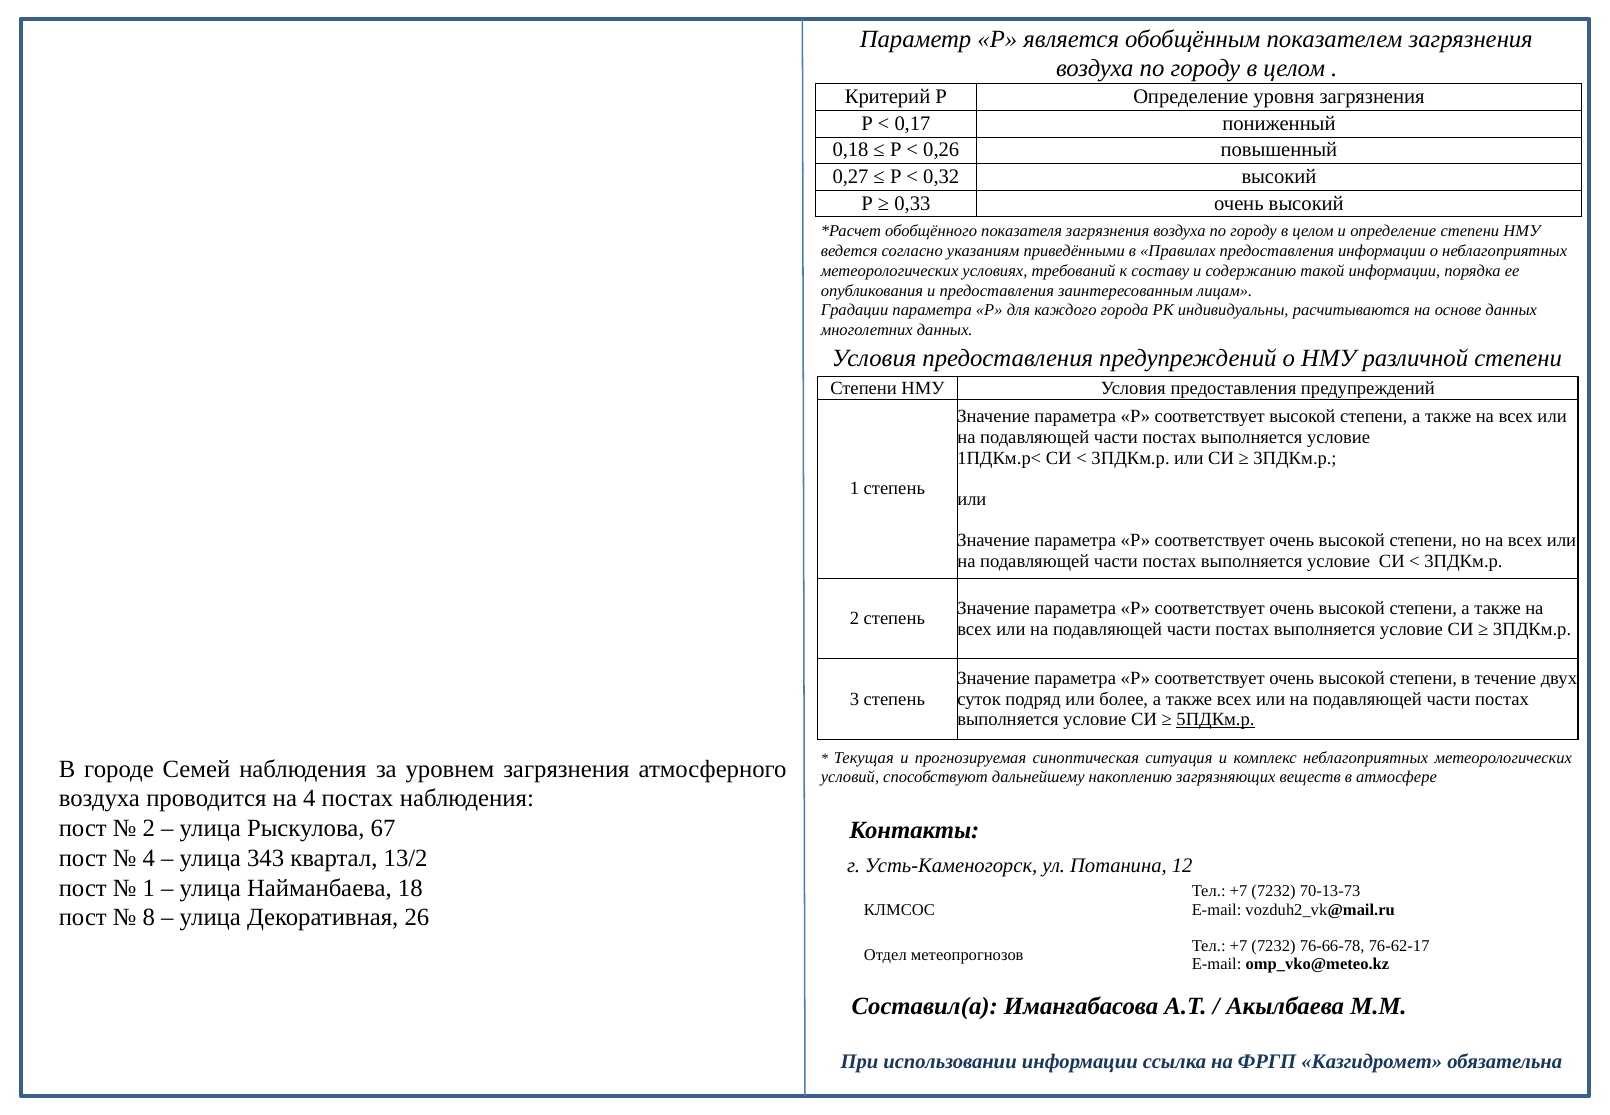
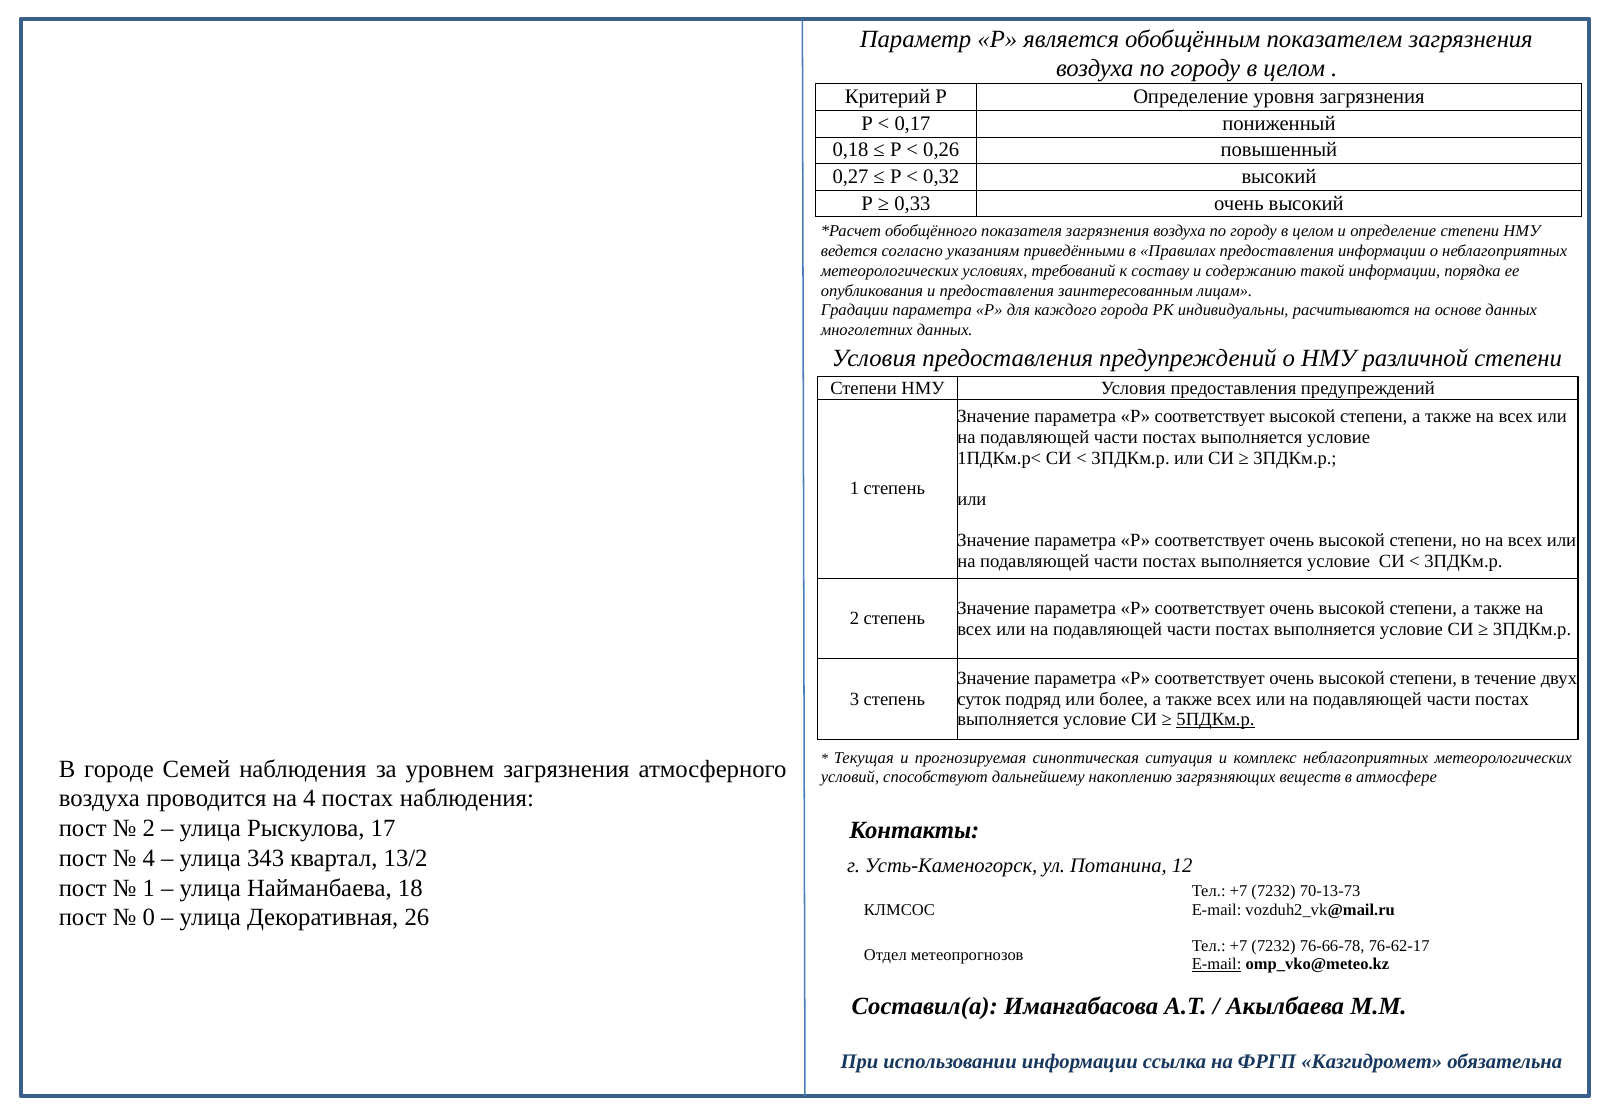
67: 67 -> 17
8: 8 -> 0
E-mail at (1217, 964) underline: none -> present
